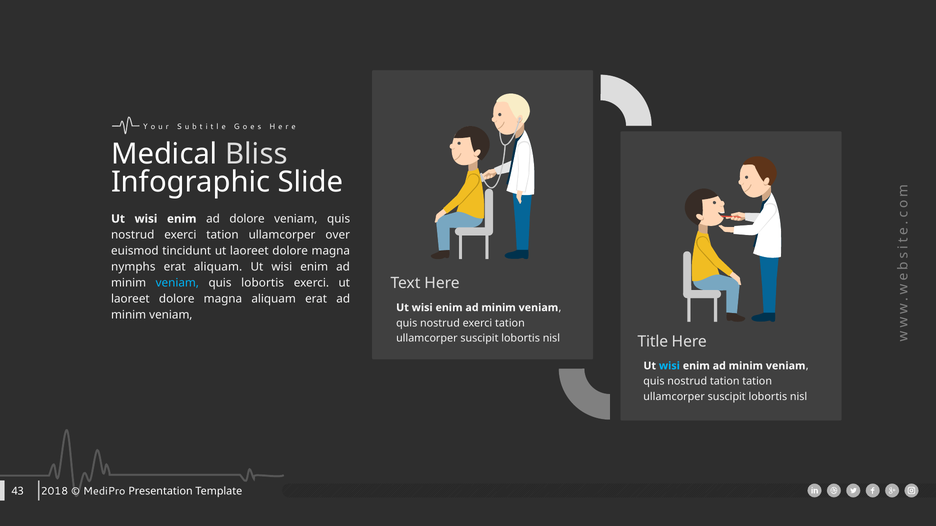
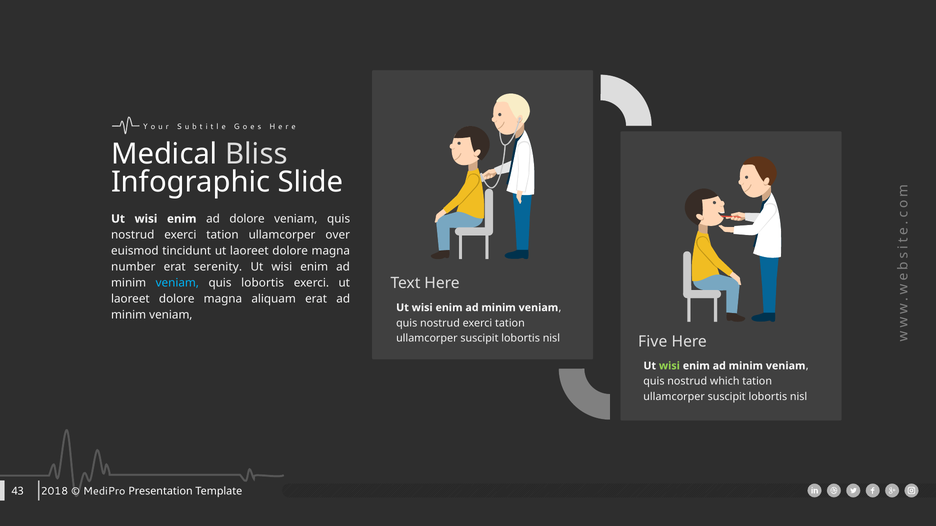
nymphs: nymphs -> number
erat aliquam: aliquam -> serenity
Title: Title -> Five
wisi at (669, 366) colour: light blue -> light green
nostrud tation: tation -> which
